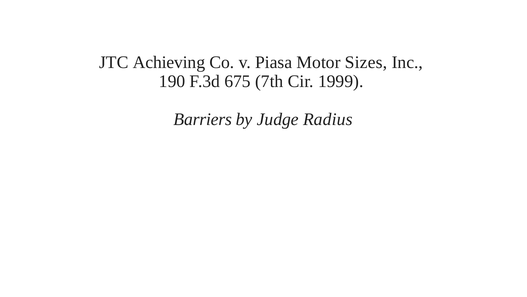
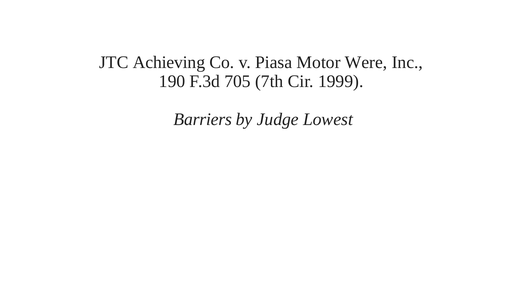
Sizes: Sizes -> Were
675: 675 -> 705
Radius: Radius -> Lowest
